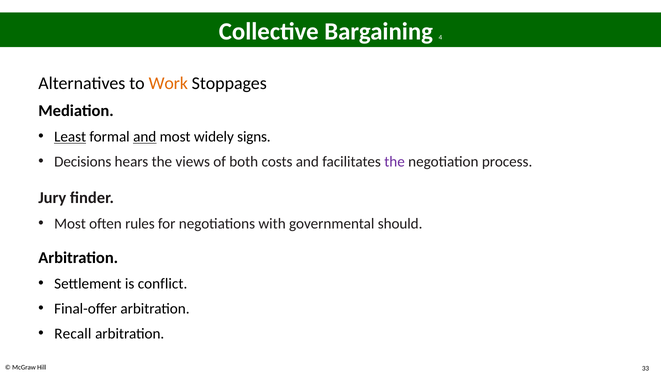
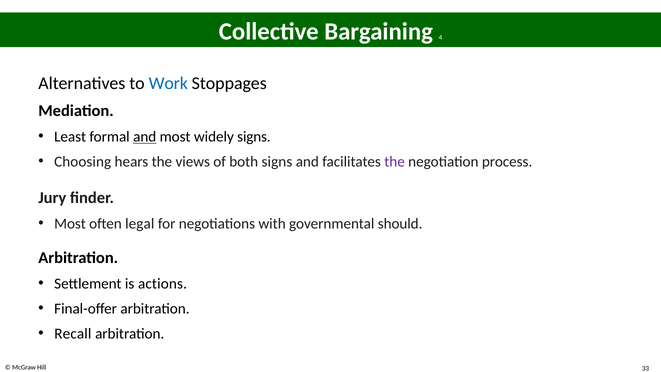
Work colour: orange -> blue
Least underline: present -> none
Decisions: Decisions -> Choosing
both costs: costs -> signs
rules: rules -> legal
conflict: conflict -> actions
